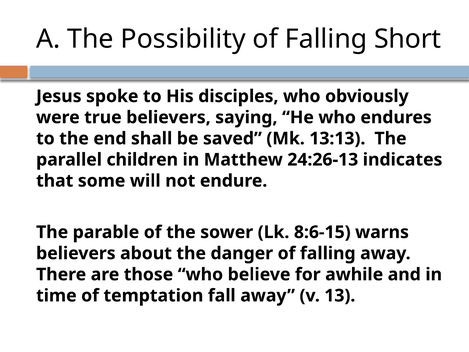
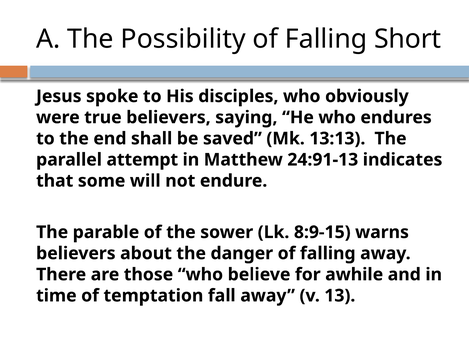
children: children -> attempt
24:26-13: 24:26-13 -> 24:91-13
8:6-15: 8:6-15 -> 8:9-15
